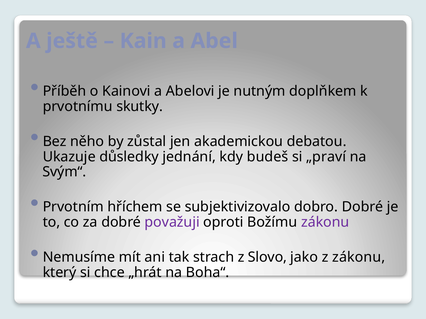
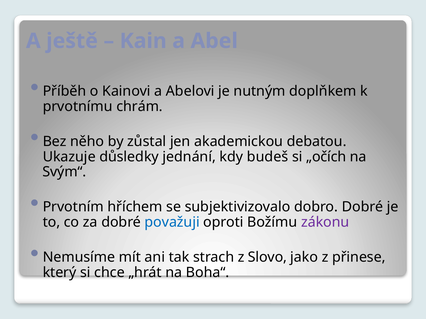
skutky: skutky -> chrám
„praví: „praví -> „očích
považuji colour: purple -> blue
z zákonu: zákonu -> přinese
